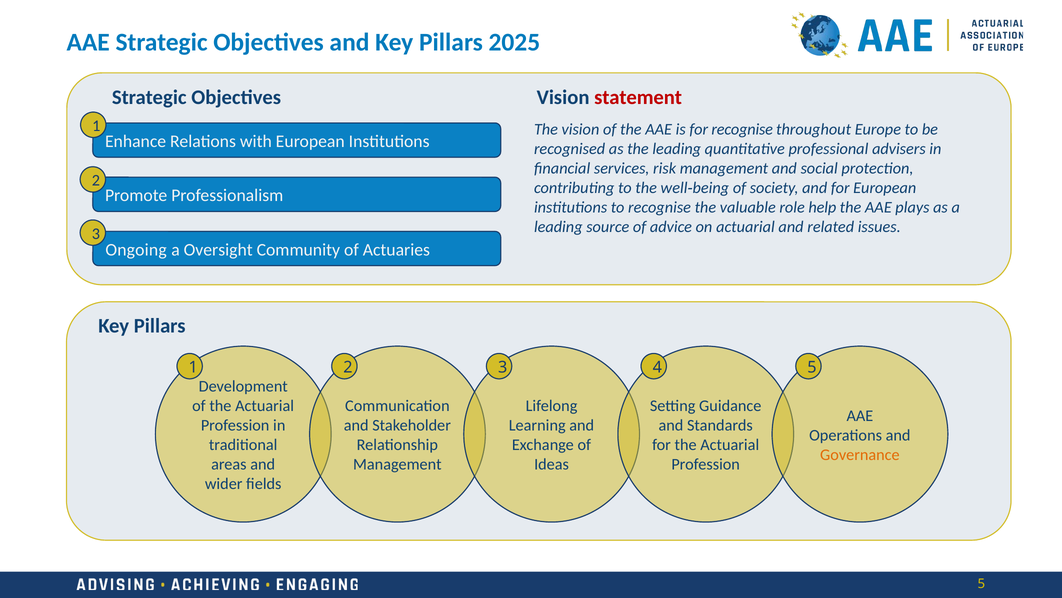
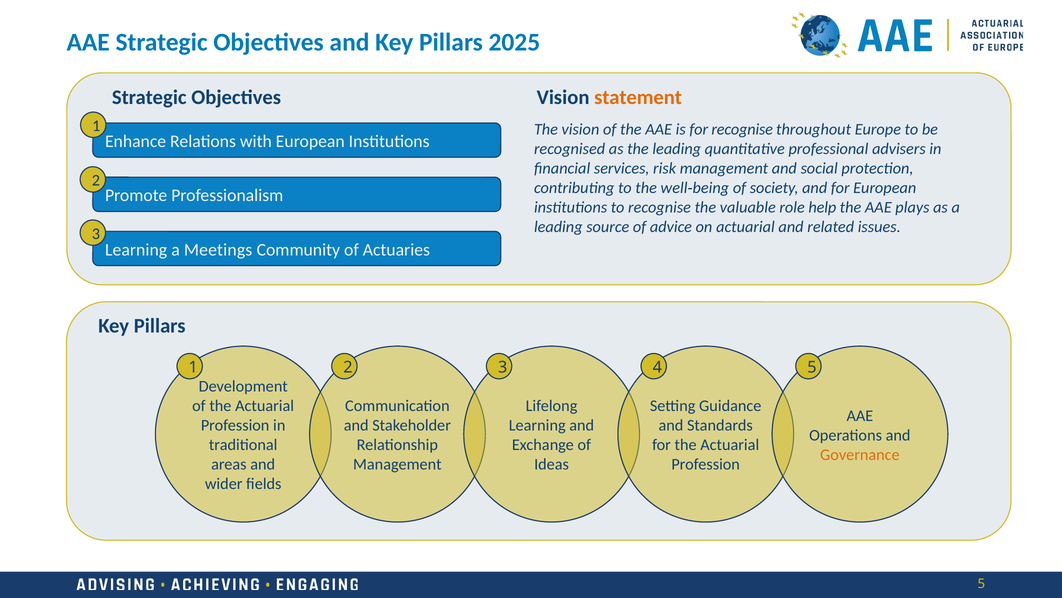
statement colour: red -> orange
Ongoing at (136, 249): Ongoing -> Learning
Oversight: Oversight -> Meetings
